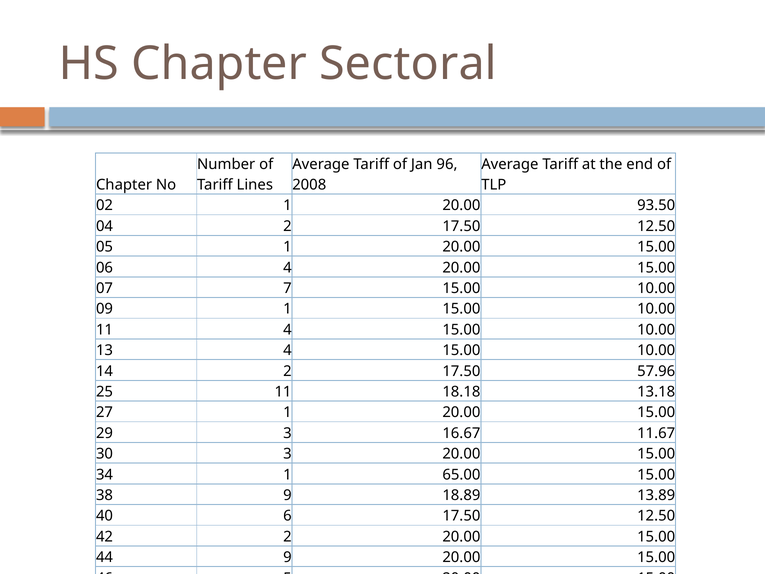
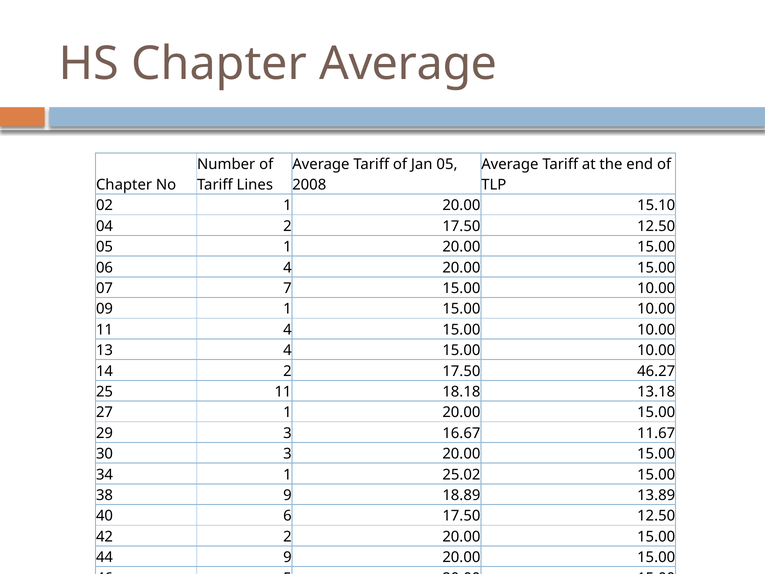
Chapter Sectoral: Sectoral -> Average
Jan 96: 96 -> 05
93.50: 93.50 -> 15.10
57.96: 57.96 -> 46.27
65.00: 65.00 -> 25.02
